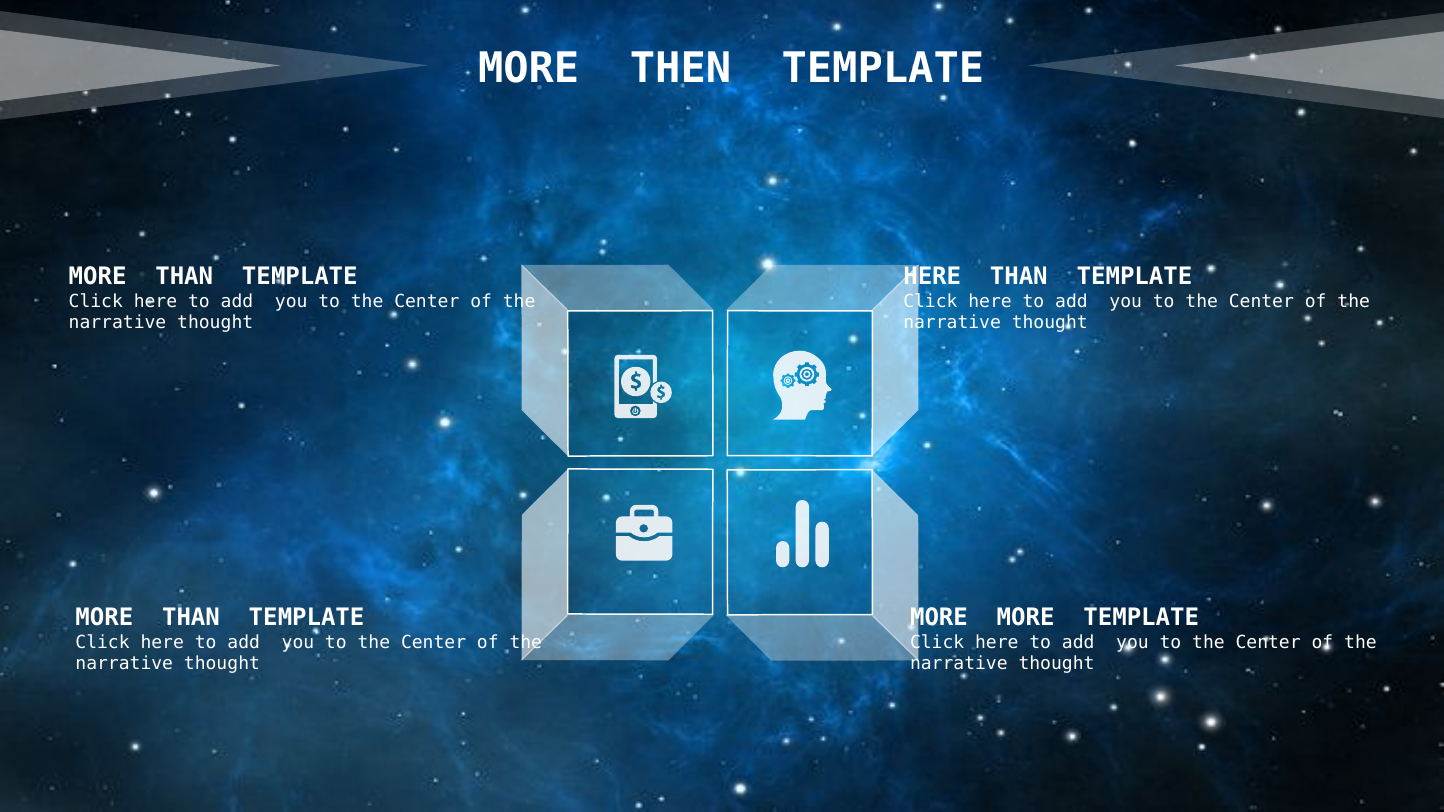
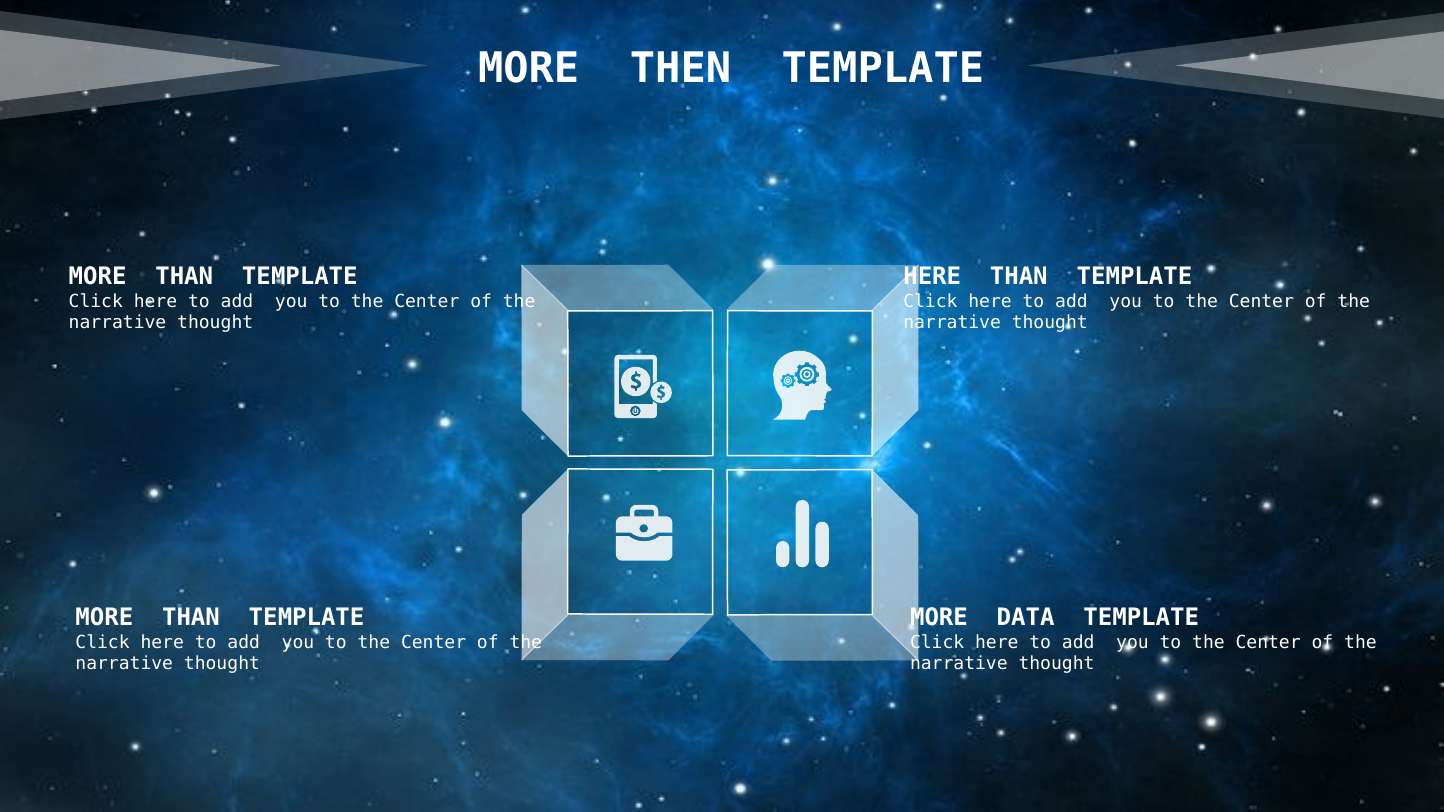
MORE MORE: MORE -> DATA
